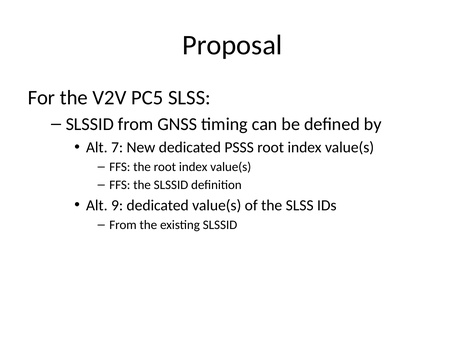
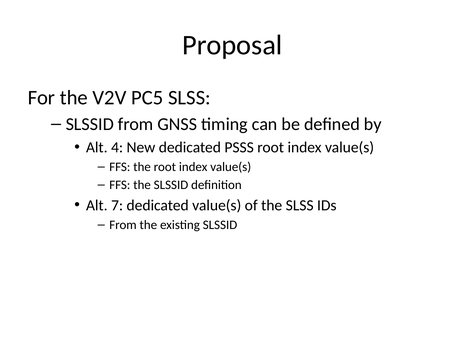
7: 7 -> 4
9: 9 -> 7
